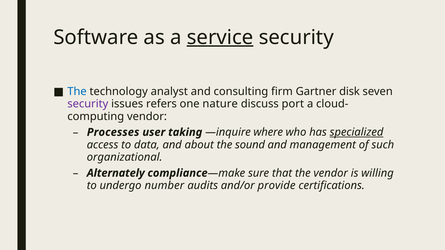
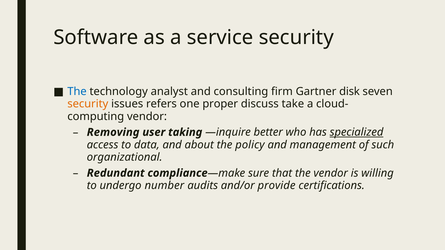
service underline: present -> none
security at (88, 104) colour: purple -> orange
nature: nature -> proper
port: port -> take
Processes: Processes -> Removing
where: where -> better
sound: sound -> policy
Alternately: Alternately -> Redundant
